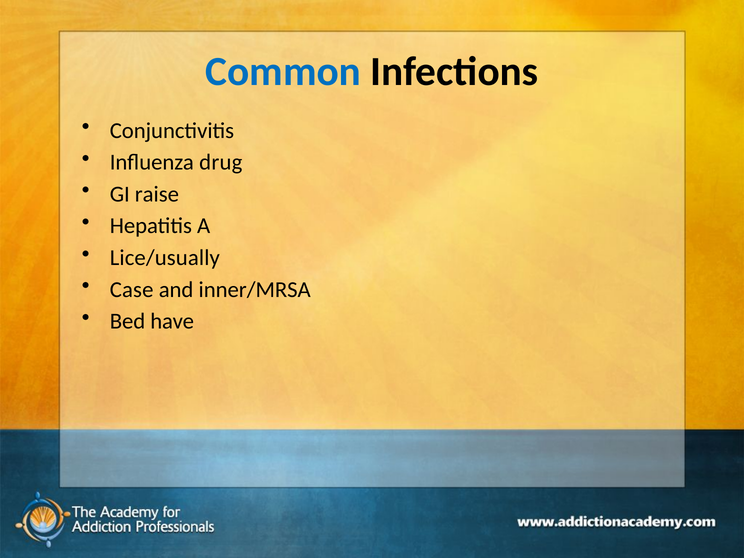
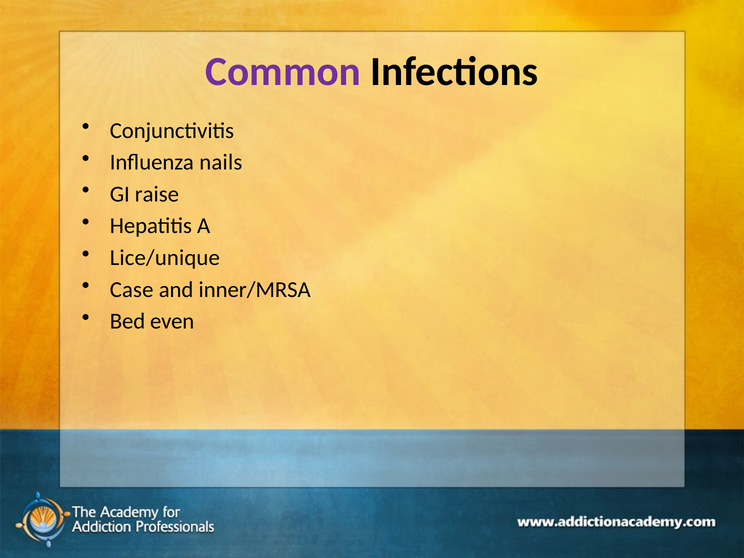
Common colour: blue -> purple
drug: drug -> nails
Lice/usually: Lice/usually -> Lice/unique
have: have -> even
